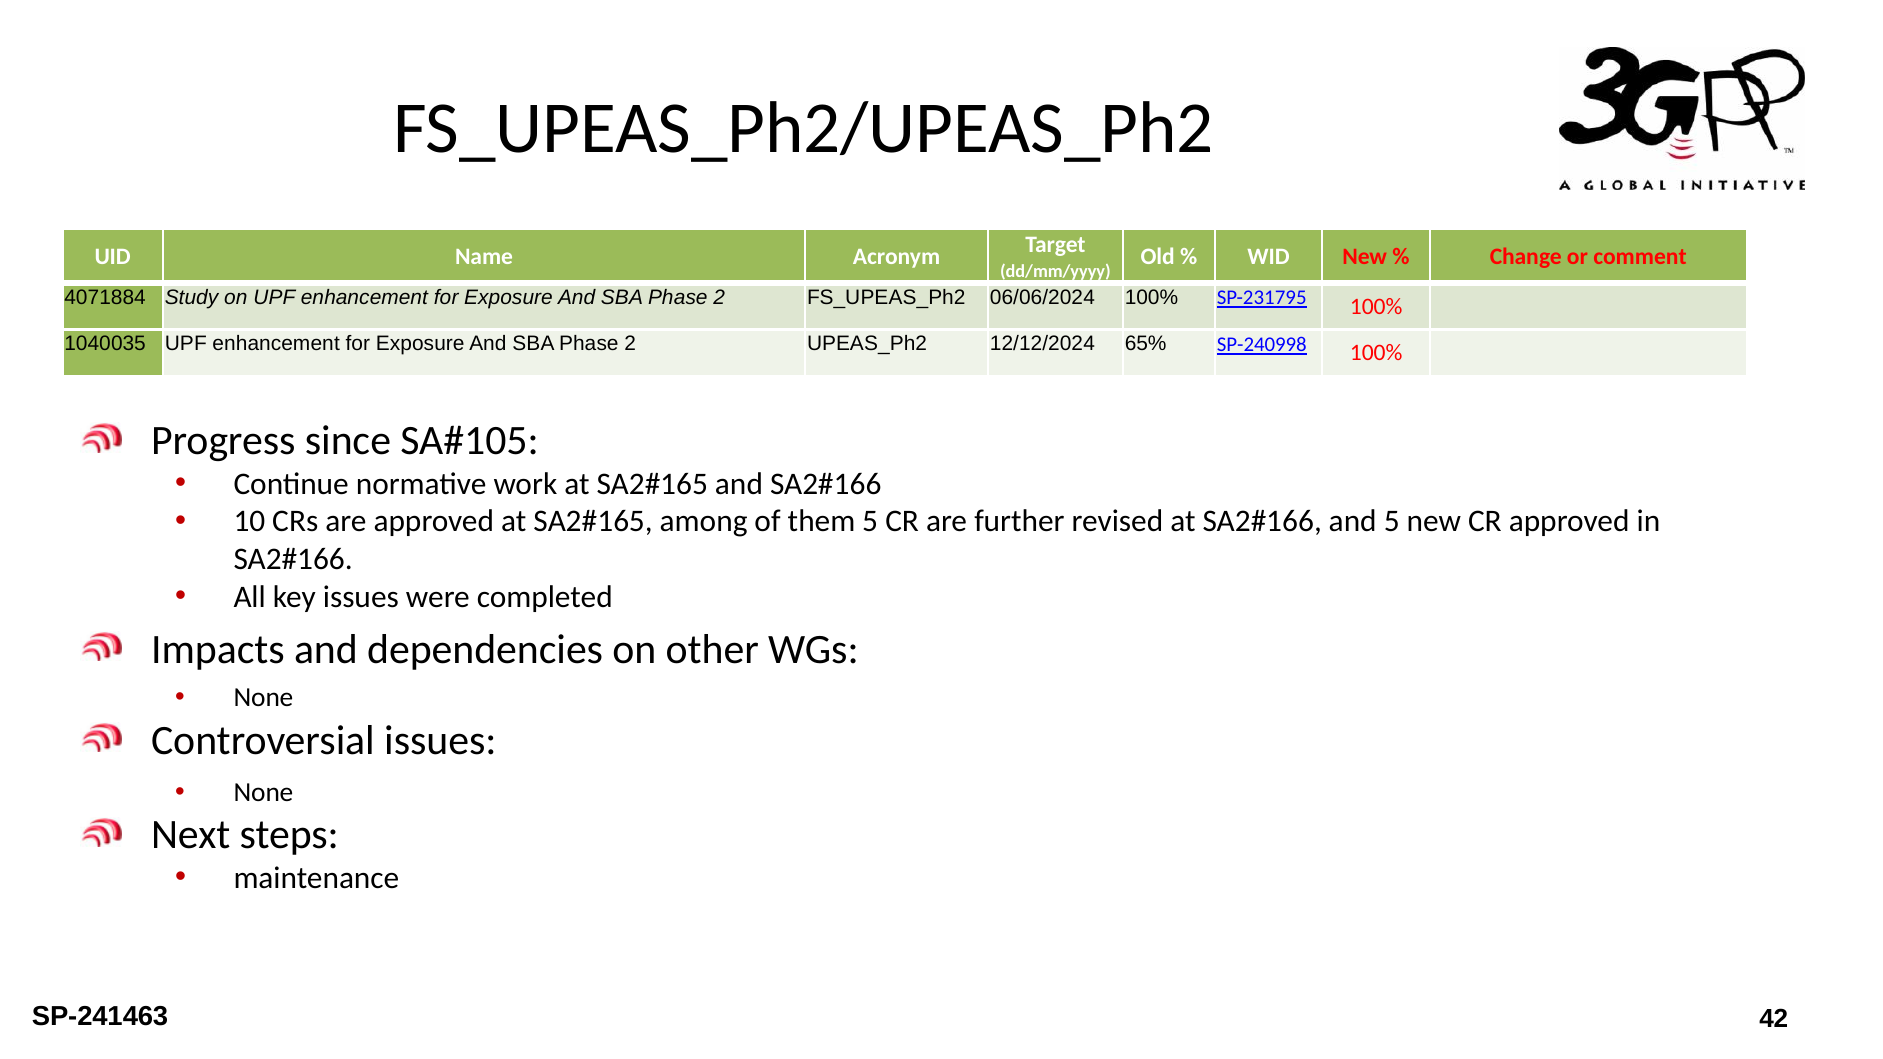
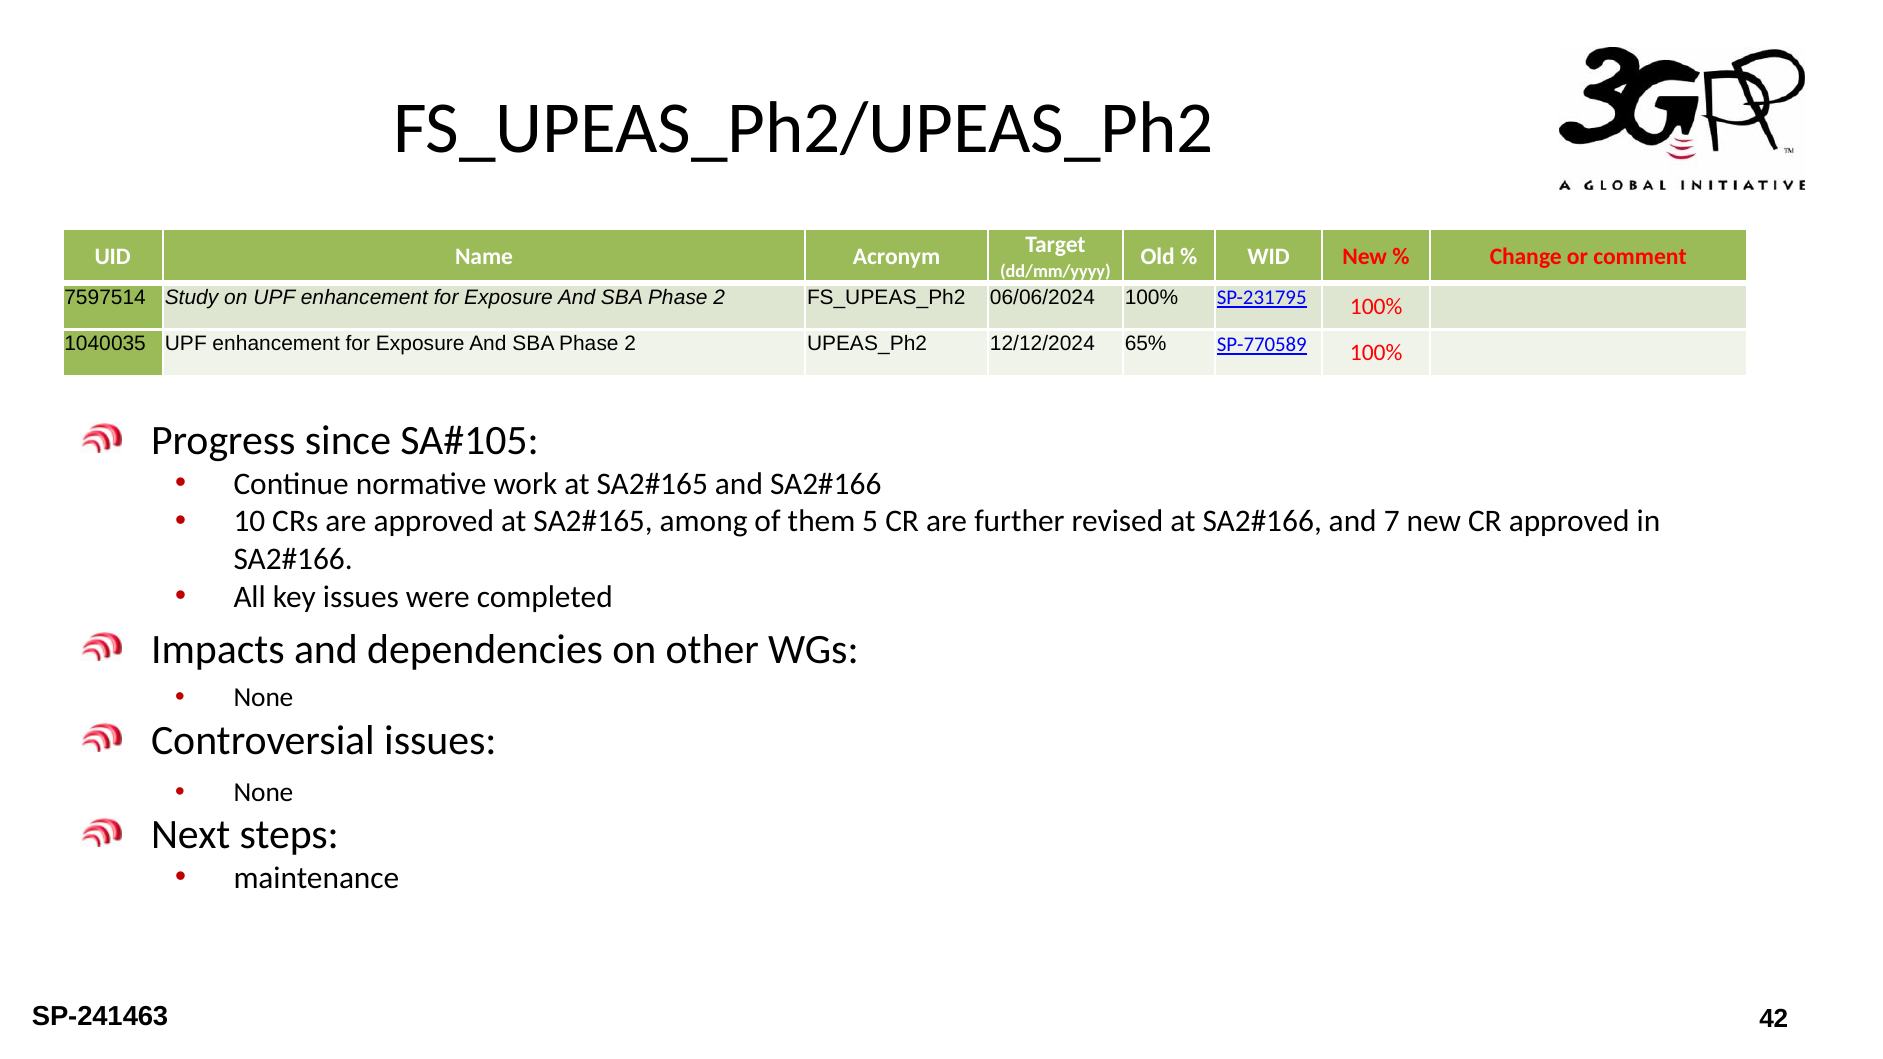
4071884: 4071884 -> 7597514
SP-240998: SP-240998 -> SP-770589
and 5: 5 -> 7
